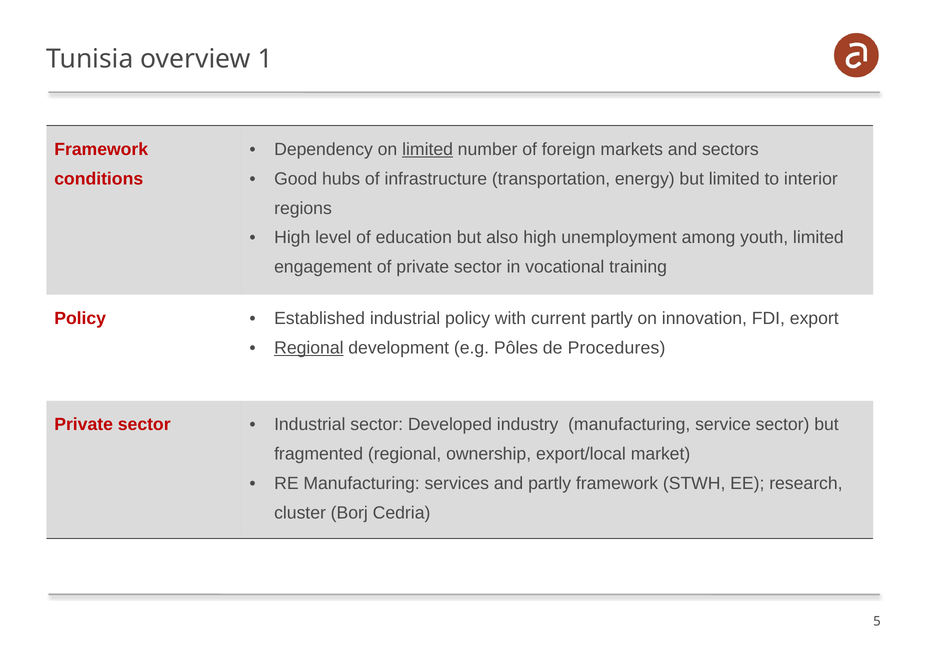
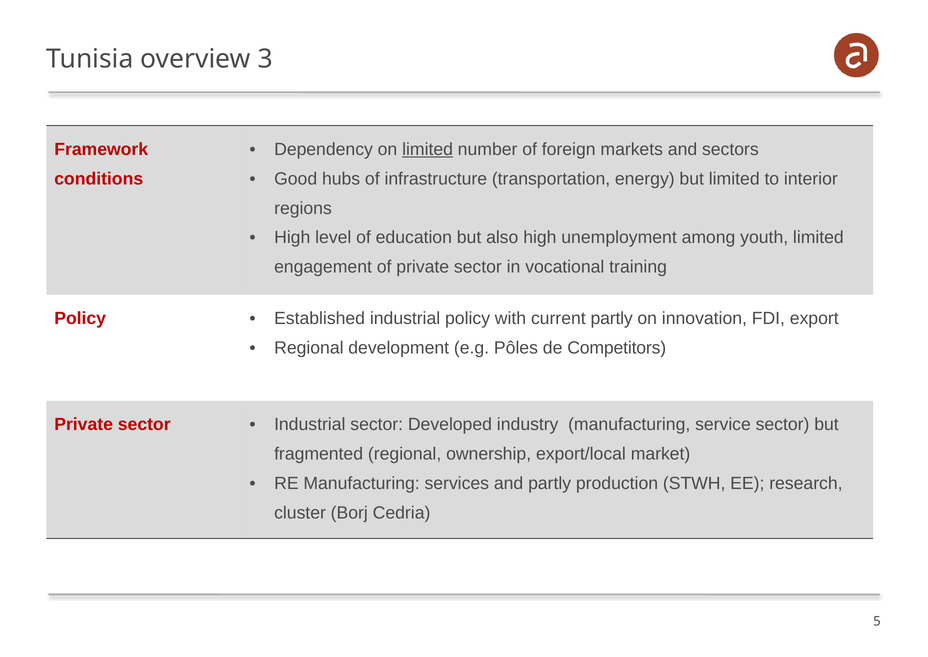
1: 1 -> 3
Regional at (309, 348) underline: present -> none
Procedures: Procedures -> Competitors
partly framework: framework -> production
